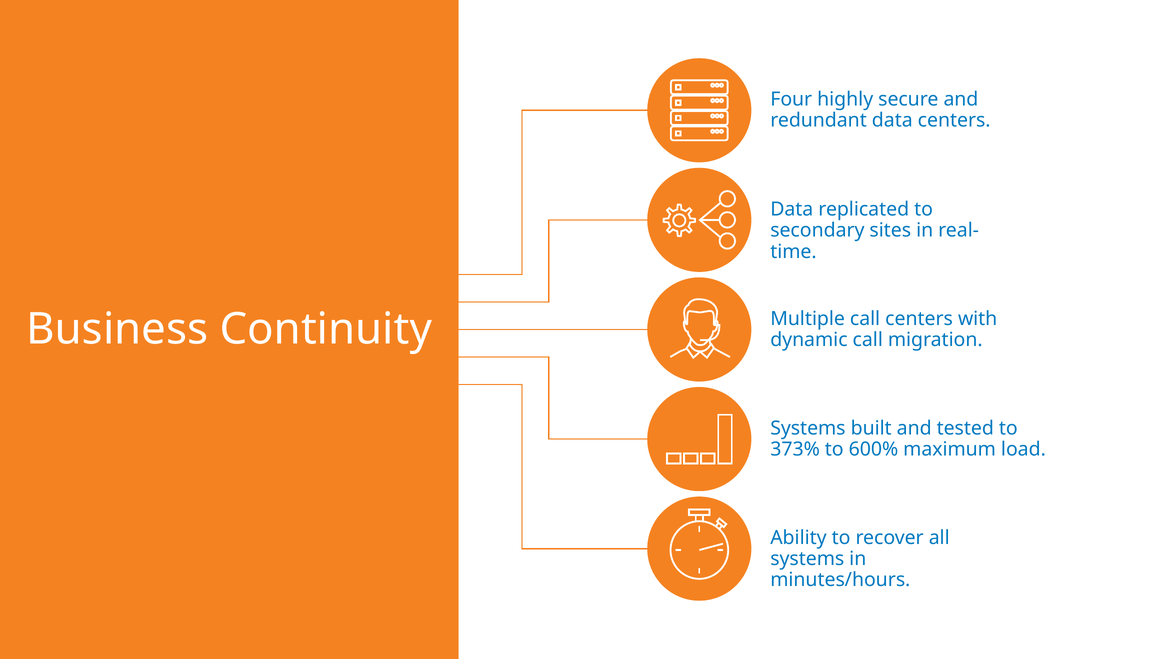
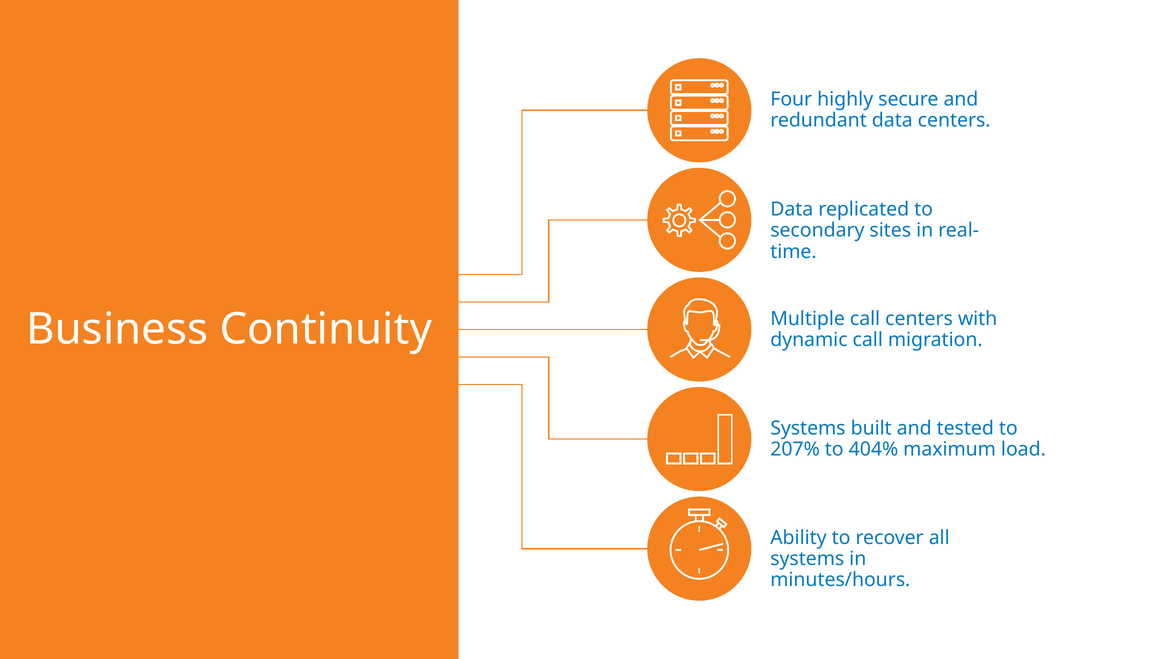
373%: 373% -> 207%
600%: 600% -> 404%
